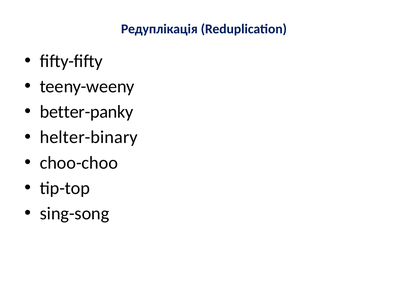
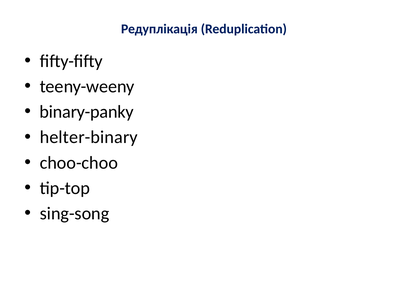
better-panky: better-panky -> binary-panky
